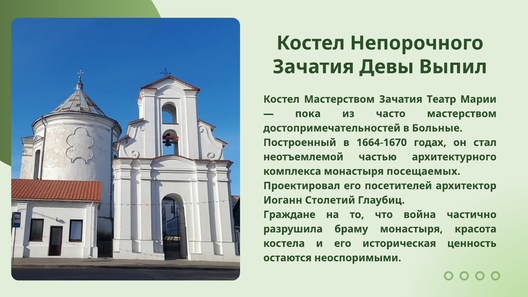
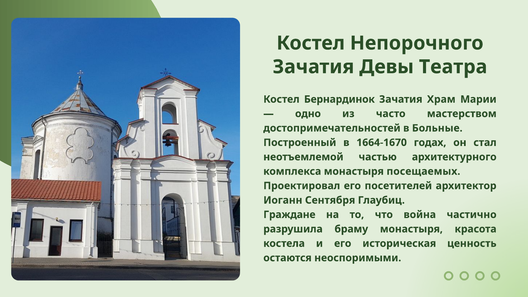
Выпил: Выпил -> Театра
Костел Мастерством: Мастерством -> Бернардинок
Театр: Театр -> Храм
пока: пока -> одно
Столетий: Столетий -> Сентября
